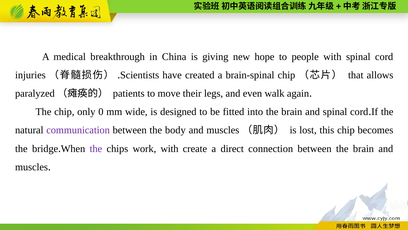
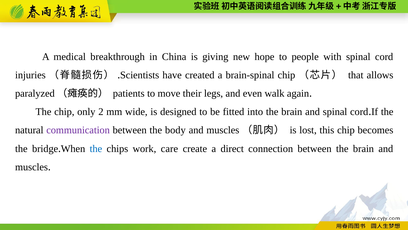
0: 0 -> 2
the at (96, 148) colour: purple -> blue
work with: with -> care
